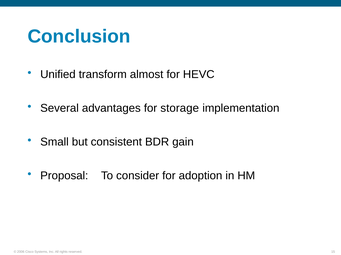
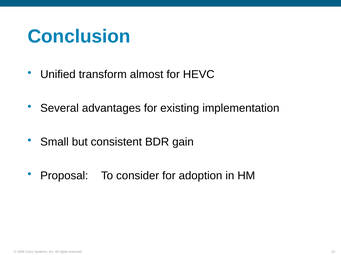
storage: storage -> existing
